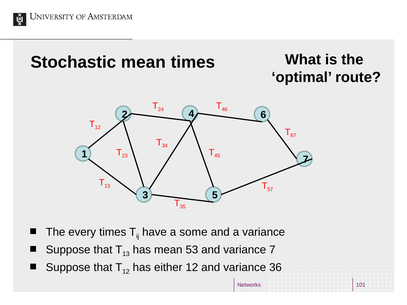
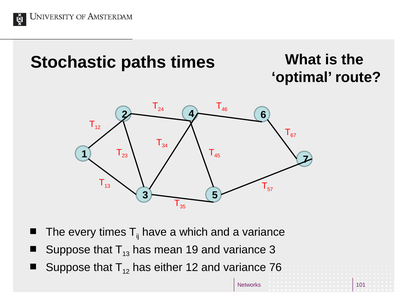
Stochastic mean: mean -> paths
some: some -> which
53: 53 -> 19
variance 7: 7 -> 3
36: 36 -> 76
